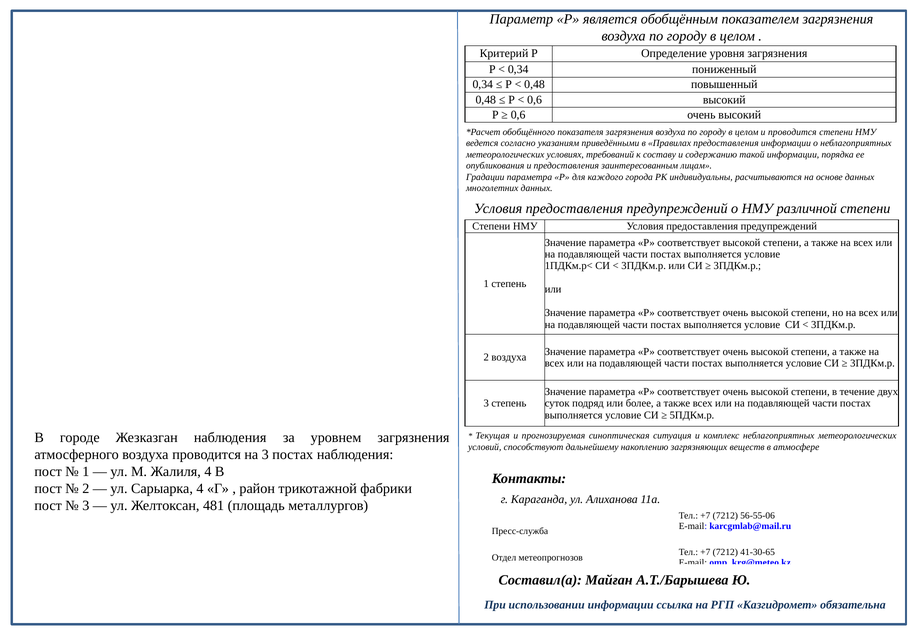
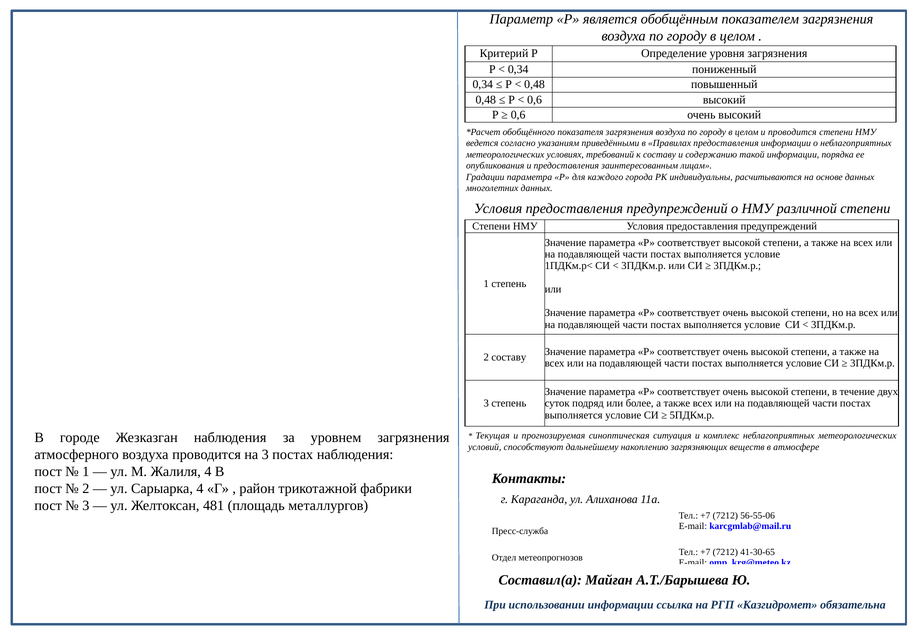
2 воздуха: воздуха -> составу
